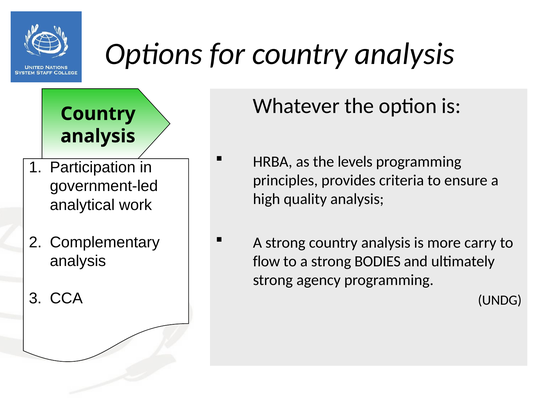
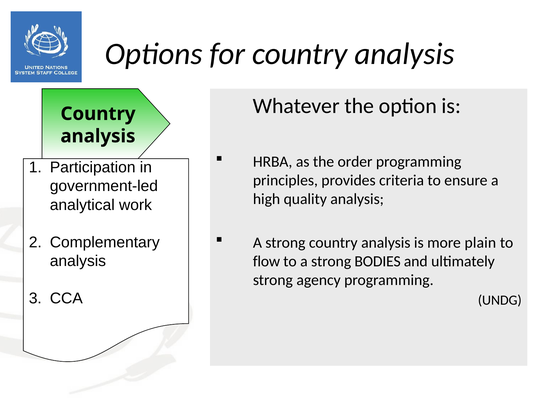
levels: levels -> order
carry: carry -> plain
